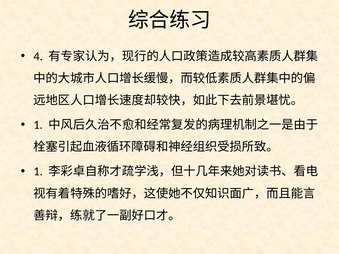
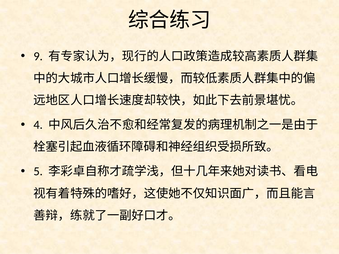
4: 4 -> 9
1 at (38, 125): 1 -> 4
1 at (38, 172): 1 -> 5
